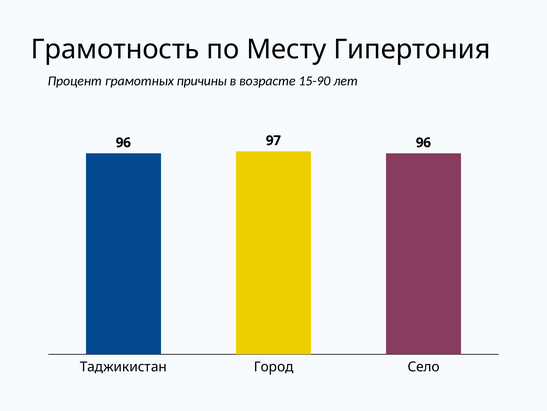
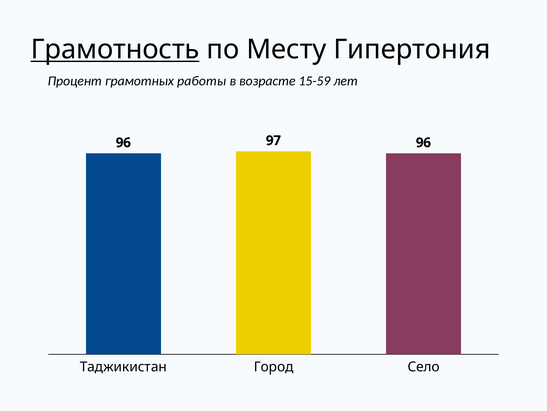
Грамотность underline: none -> present
причины: причины -> работы
15-90: 15-90 -> 15-59
